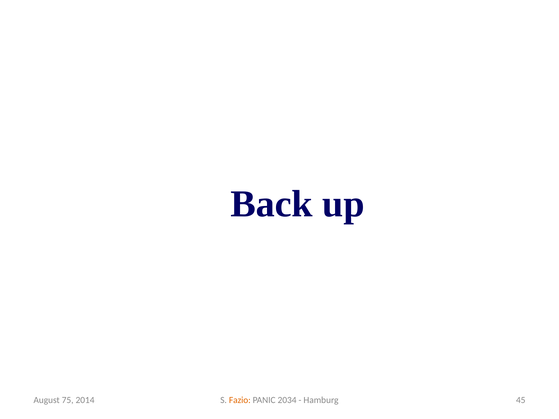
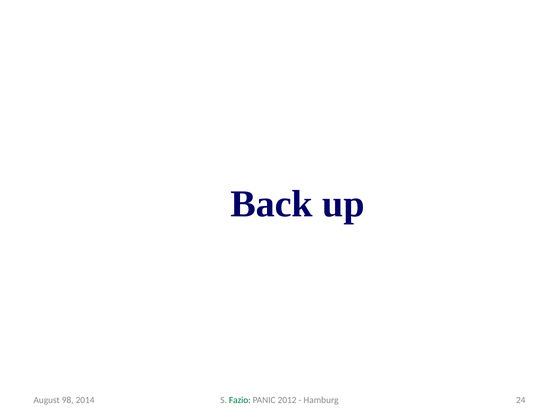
Fazio colour: orange -> green
2034: 2034 -> 2012
45: 45 -> 24
75: 75 -> 98
